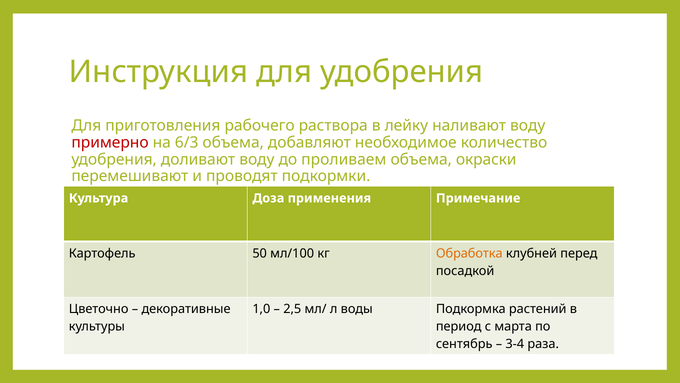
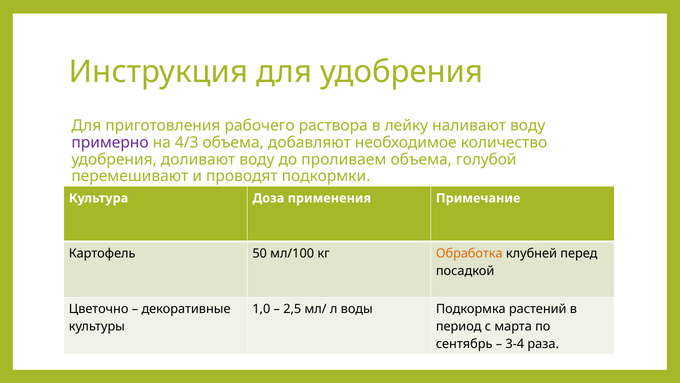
примерно colour: red -> purple
6/3: 6/3 -> 4/3
окраски: окраски -> голубой
